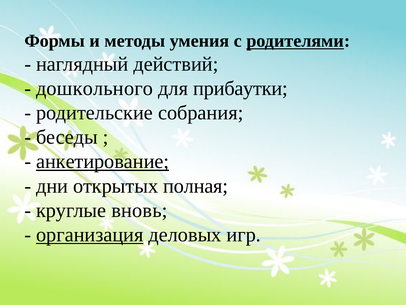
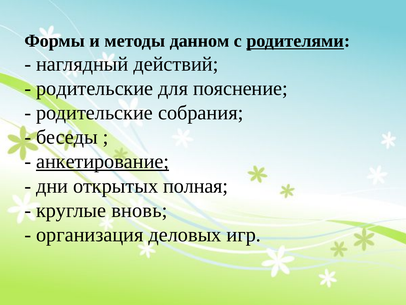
умения: умения -> данном
дошкольного at (95, 88): дошкольного -> родительские
прибаутки: прибаутки -> пояснение
организация underline: present -> none
